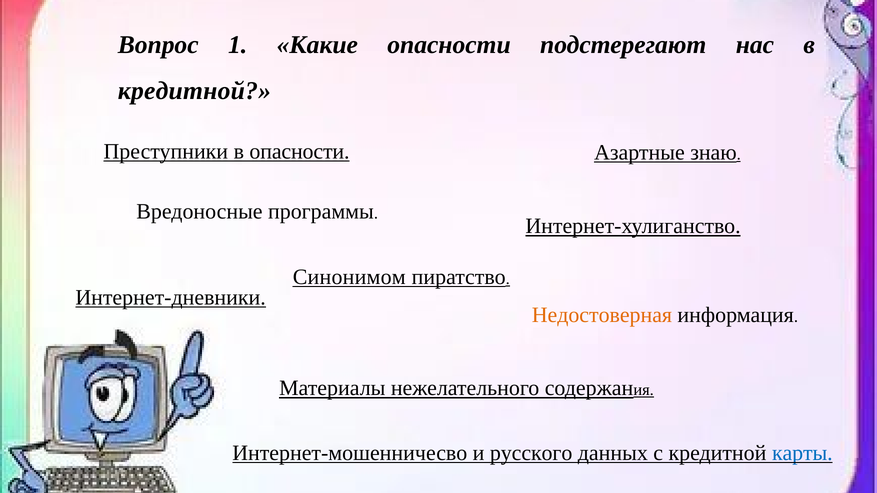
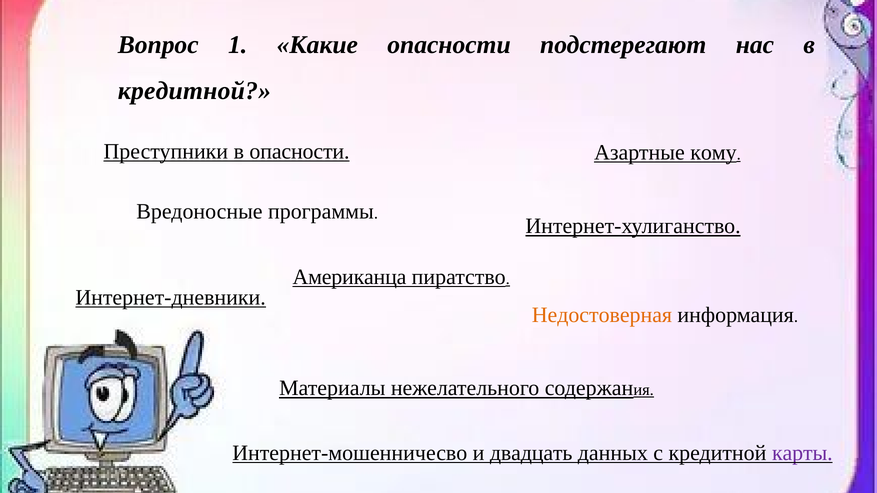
знаю: знаю -> кому
Синонимом: Синонимом -> Американца
русского: русского -> двадцать
карты colour: blue -> purple
